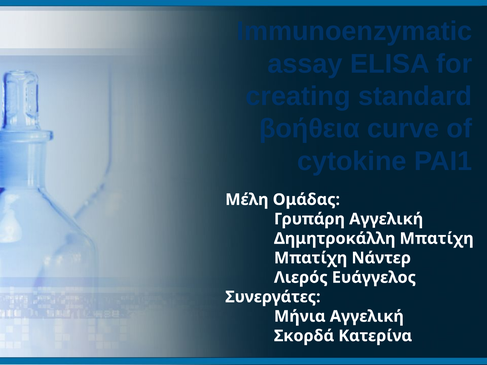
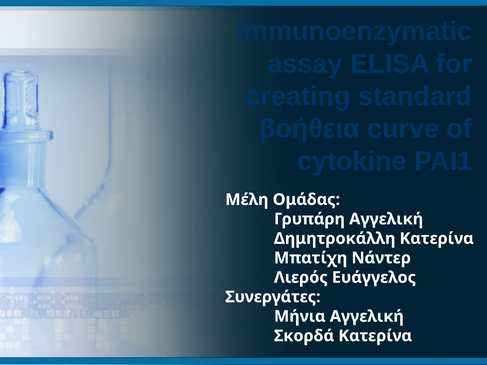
Δημητροκάλλη Μπατίχη: Μπατίχη -> Κατερίνα
